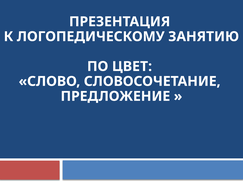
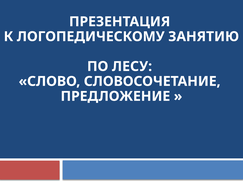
ЦВЕТ: ЦВЕТ -> ЛЕСУ
